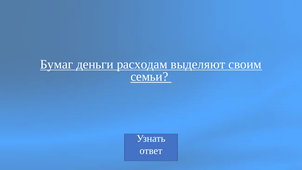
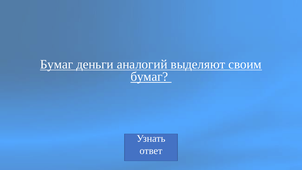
расходам: расходам -> аналогий
семьи at (149, 77): семьи -> бумаг
